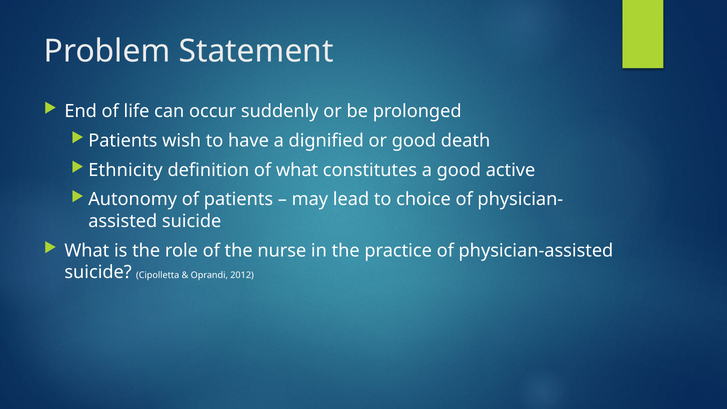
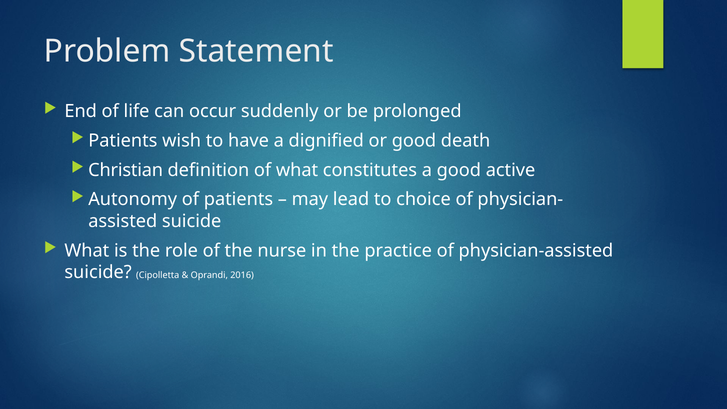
Ethnicity: Ethnicity -> Christian
2012: 2012 -> 2016
